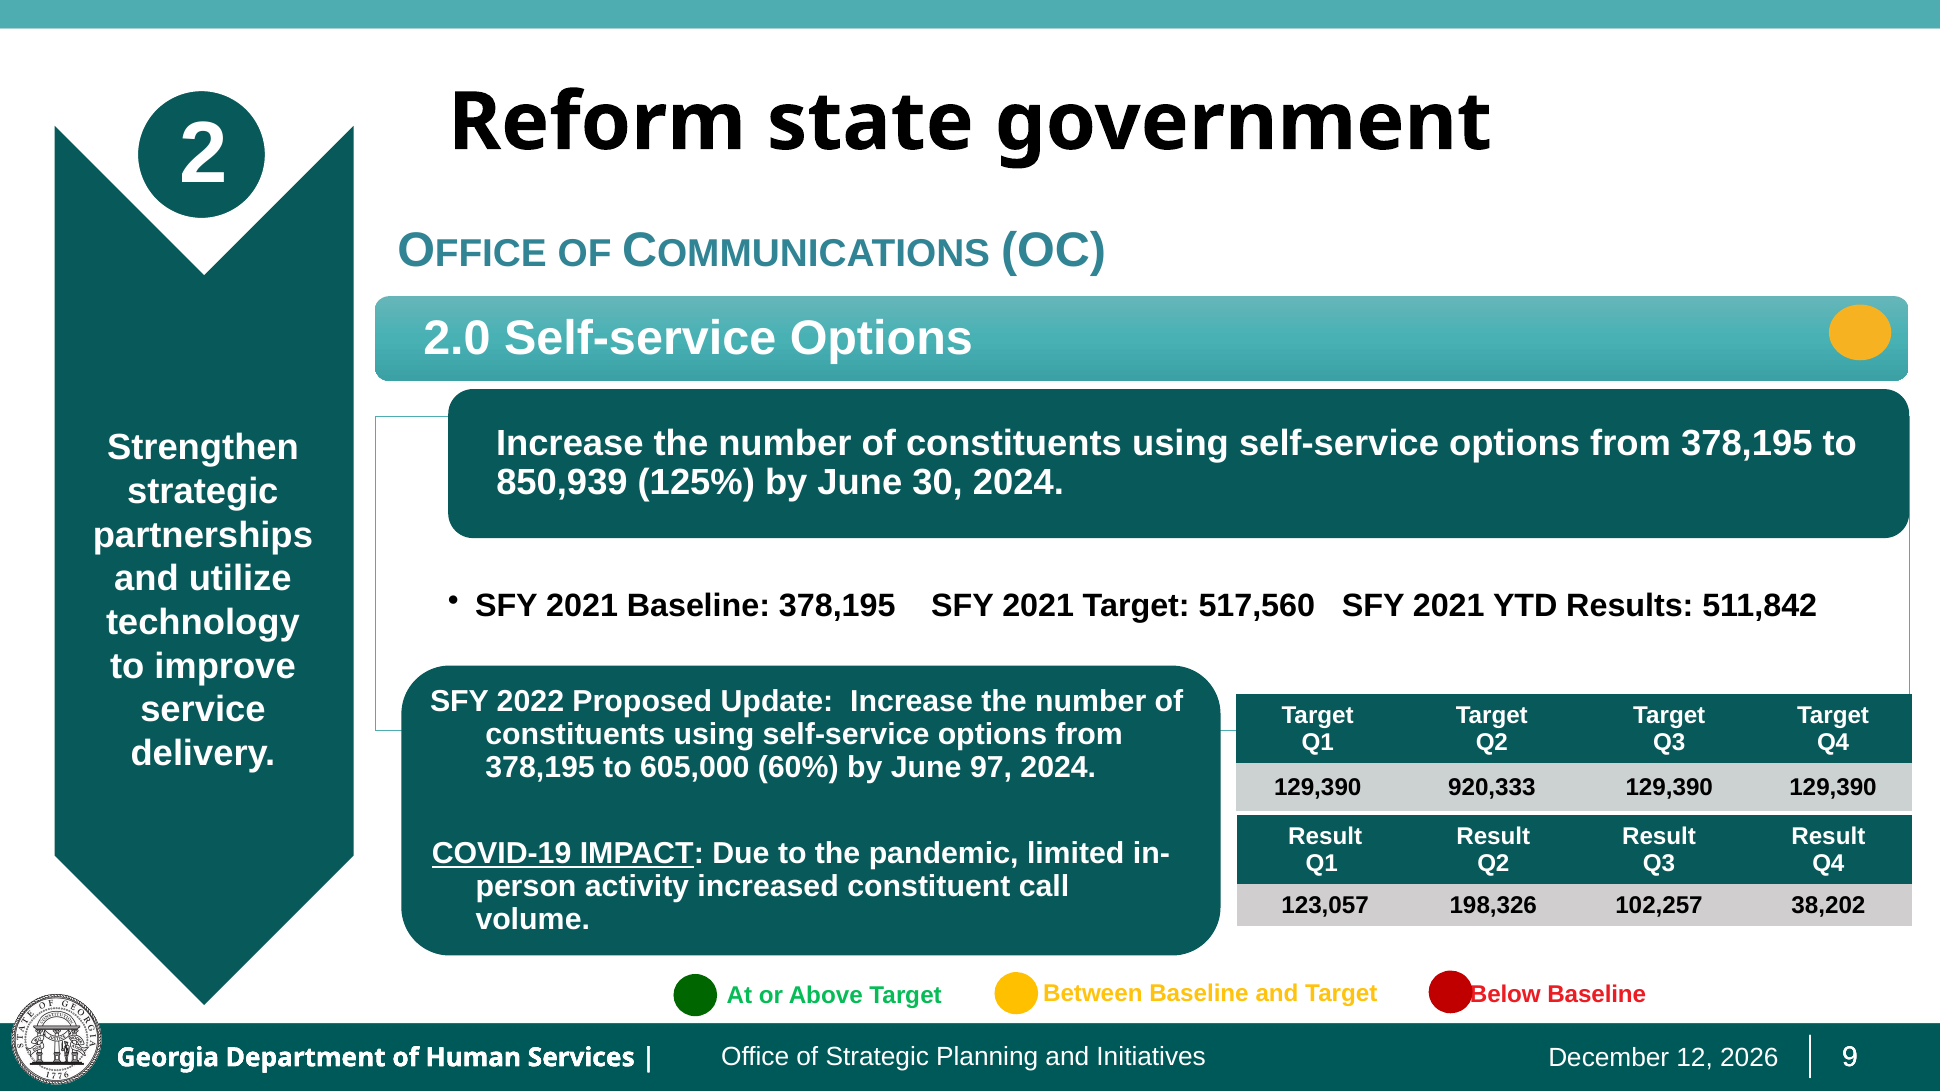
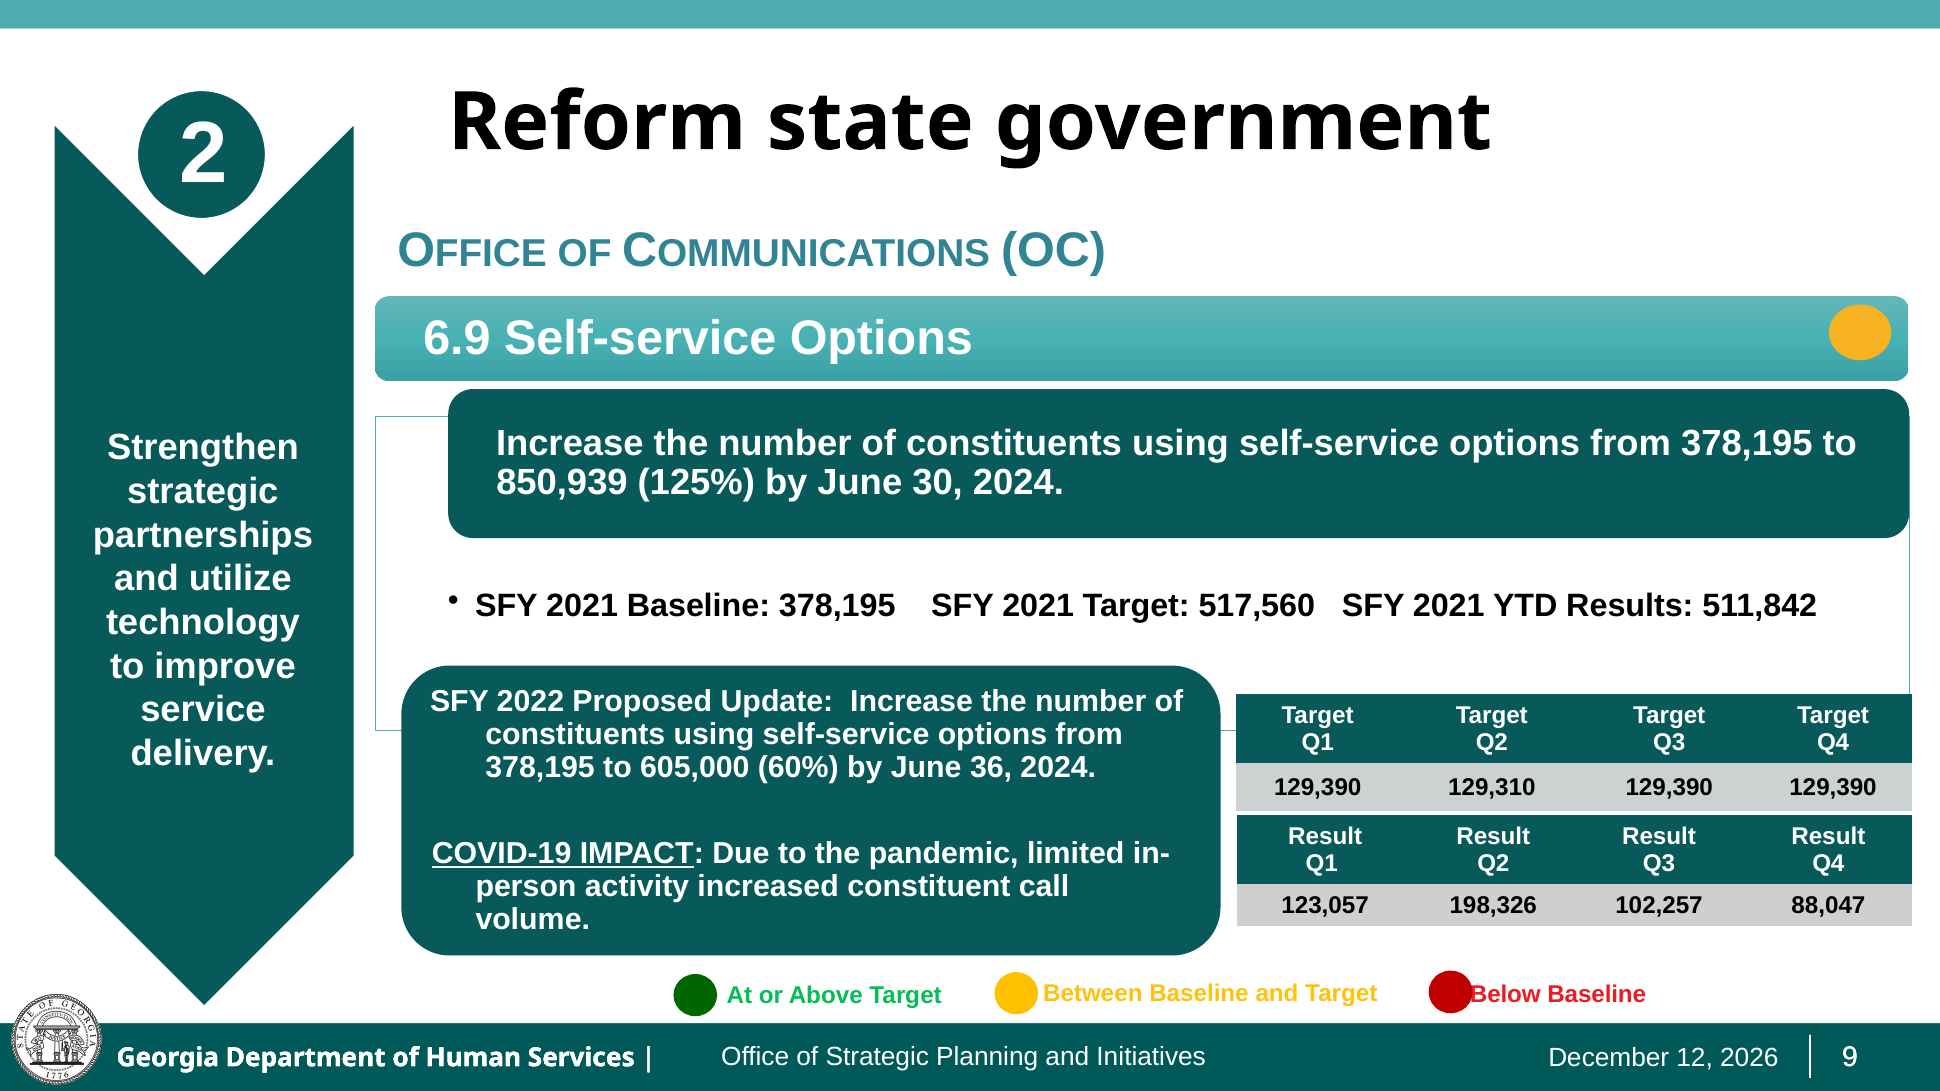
2.0: 2.0 -> 6.9
97: 97 -> 36
920,333: 920,333 -> 129,310
38,202: 38,202 -> 88,047
